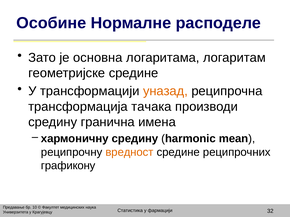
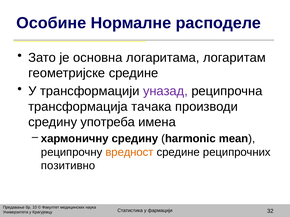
уназад colour: orange -> purple
гранична: гранична -> употреба
графикону: графикону -> позитивно
